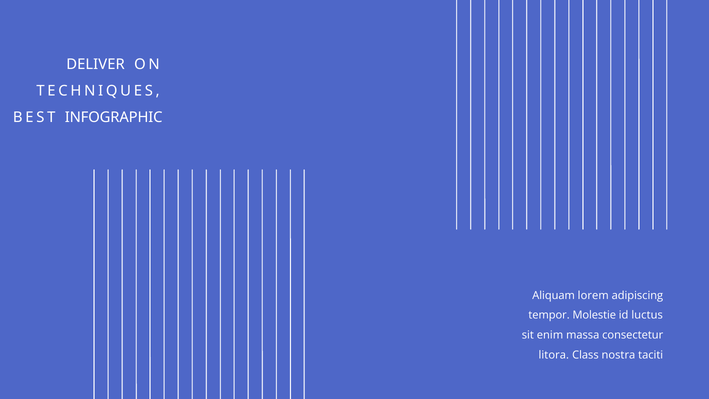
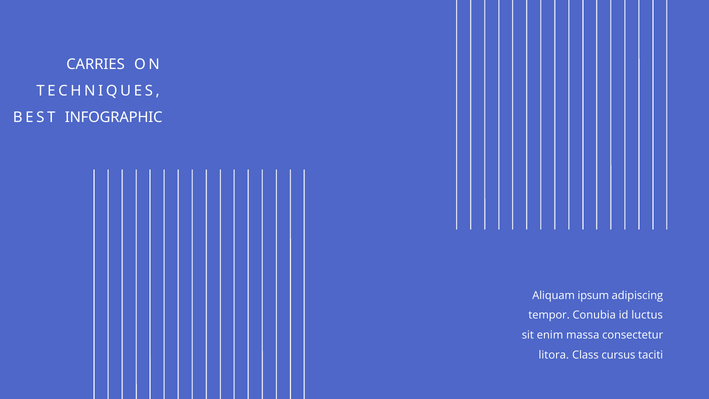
DELIVER: DELIVER -> CARRIES
lorem: lorem -> ipsum
Molestie: Molestie -> Conubia
nostra: nostra -> cursus
